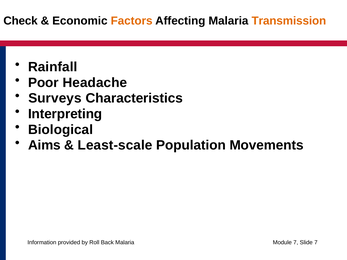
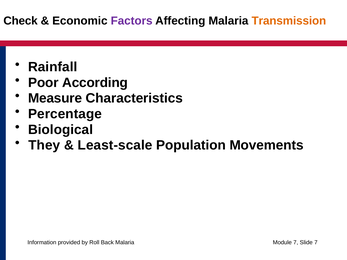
Factors colour: orange -> purple
Headache: Headache -> According
Surveys: Surveys -> Measure
Interpreting: Interpreting -> Percentage
Aims: Aims -> They
